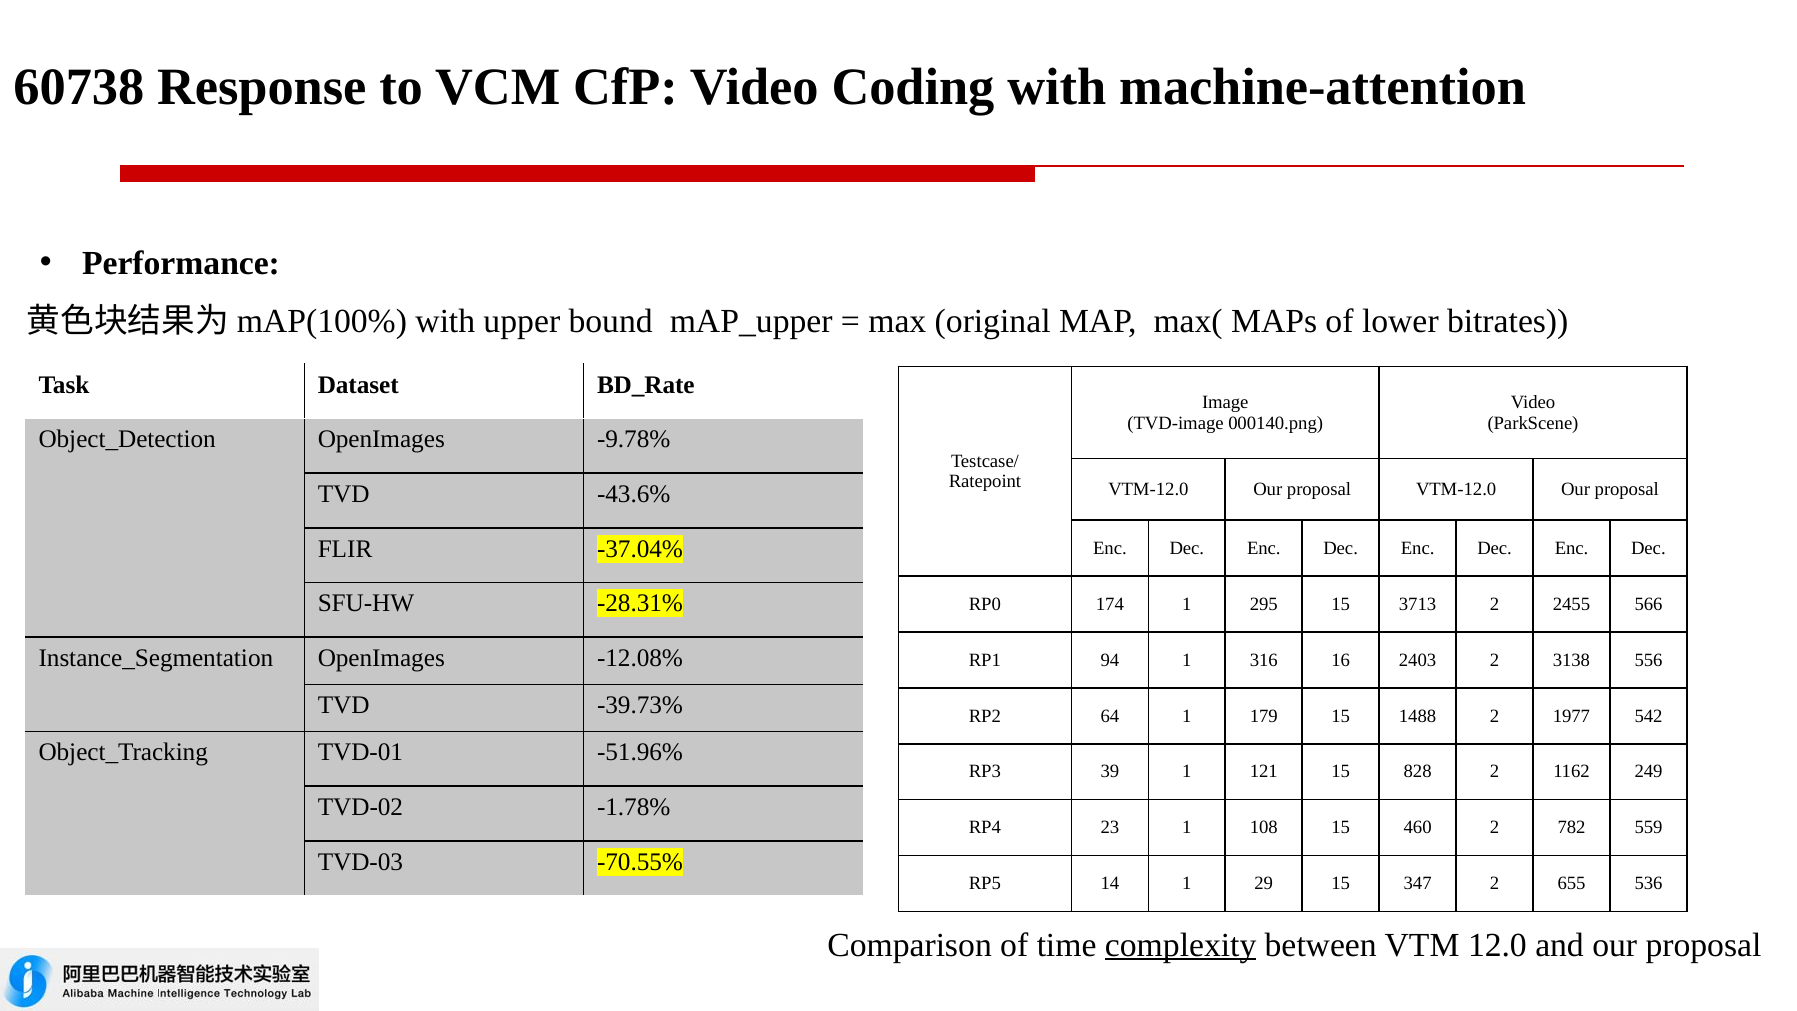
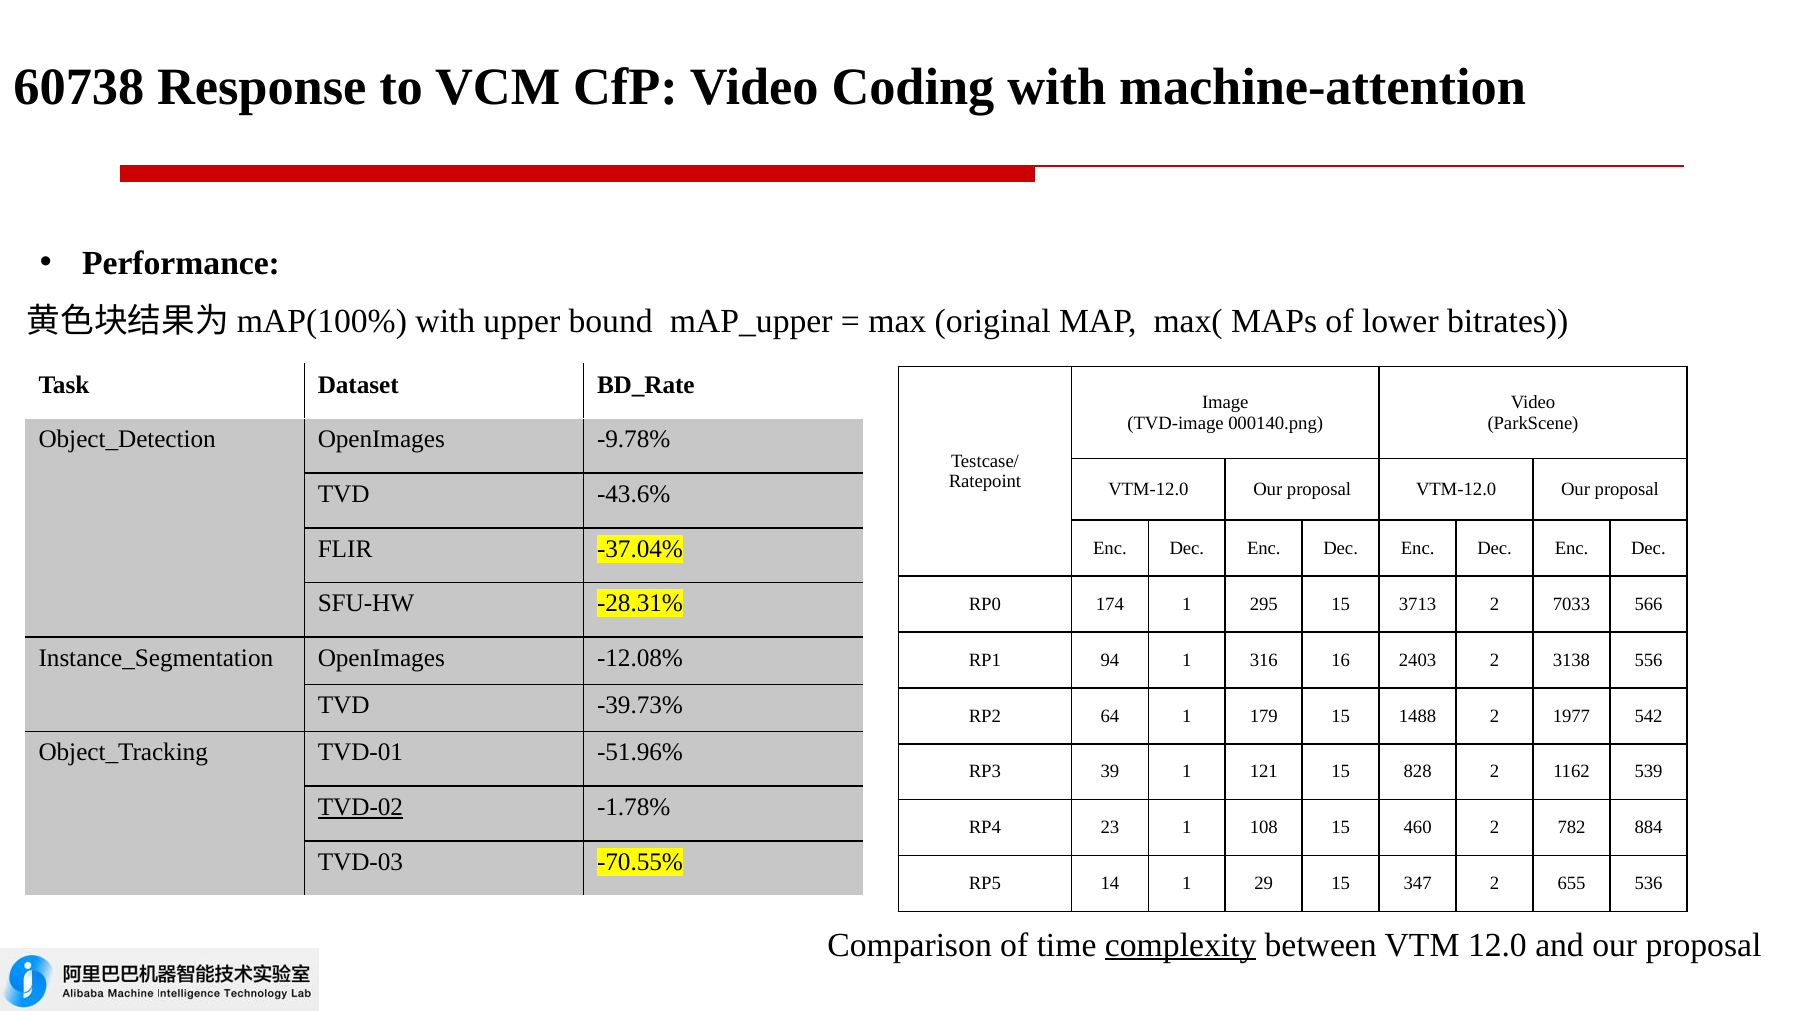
2455: 2455 -> 7033
249: 249 -> 539
TVD-02 underline: none -> present
559: 559 -> 884
